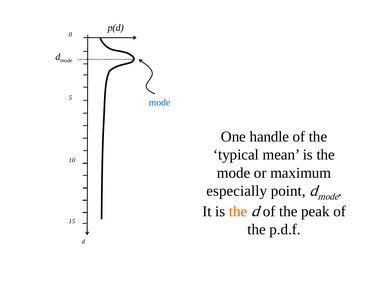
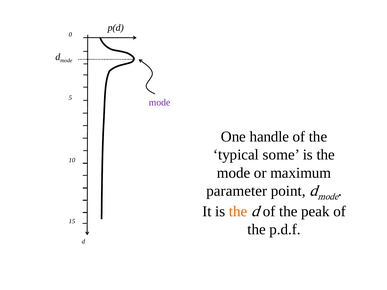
mode at (160, 102) colour: blue -> purple
mean: mean -> some
especially: especially -> parameter
